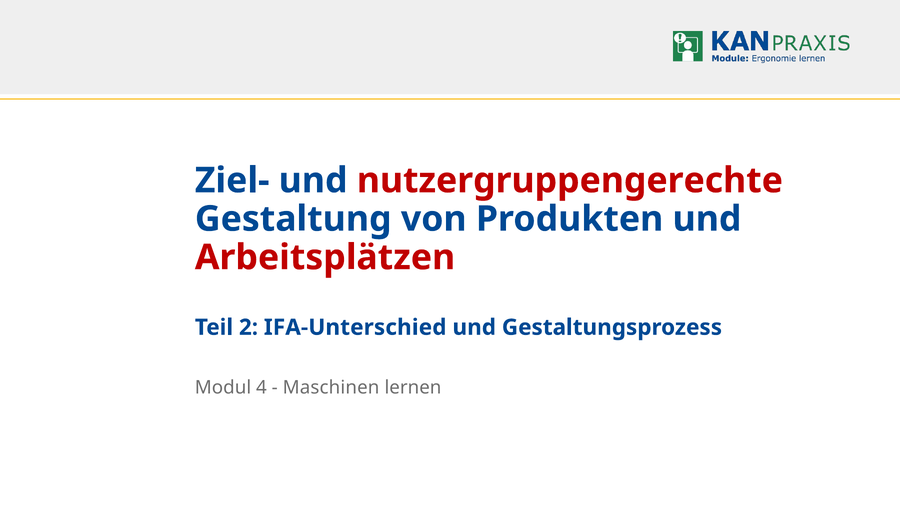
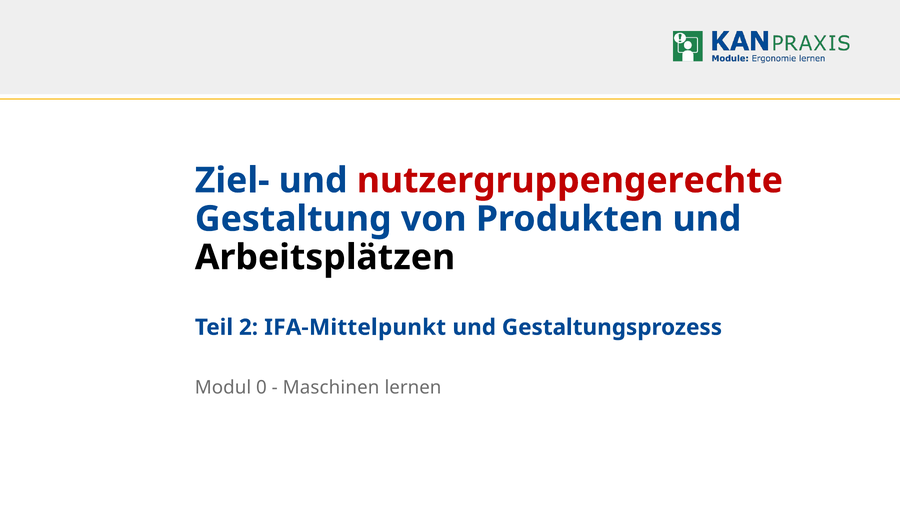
Arbeitsplätzen colour: red -> black
IFA-Unterschied: IFA-Unterschied -> IFA-Mittelpunkt
4: 4 -> 0
